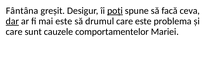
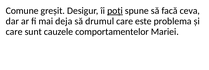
Fântâna: Fântâna -> Comune
dar underline: present -> none
mai este: este -> deja
